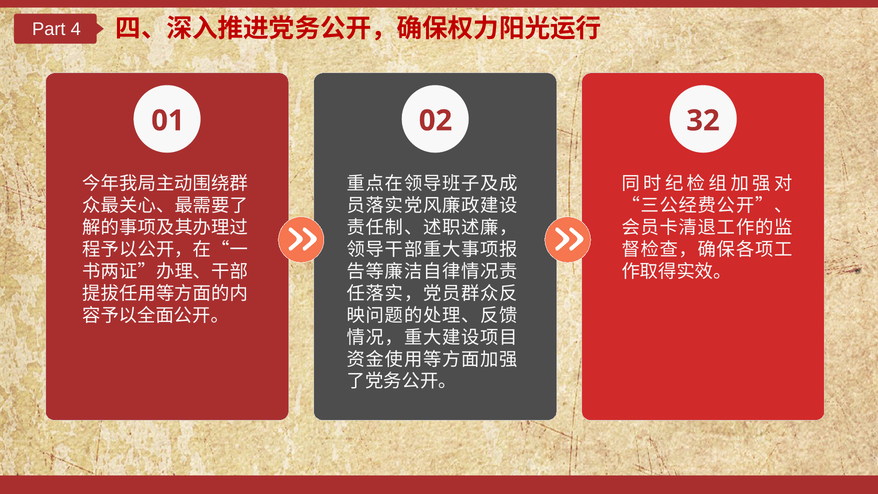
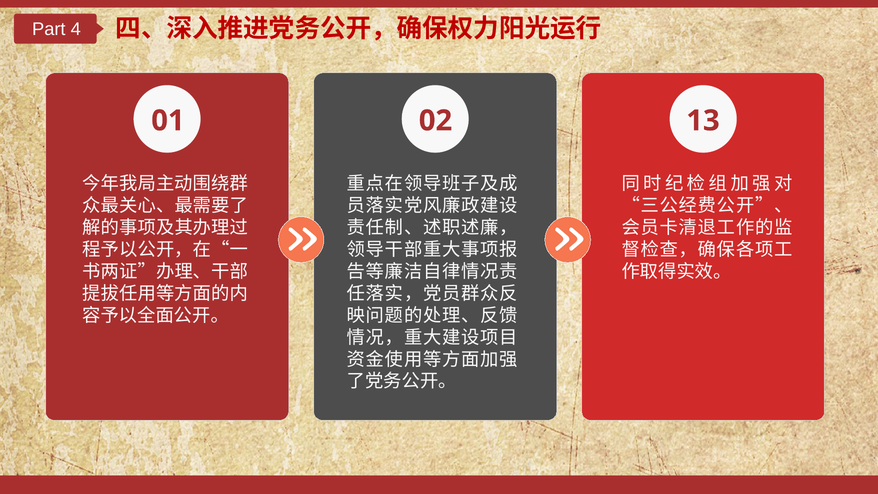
32: 32 -> 13
